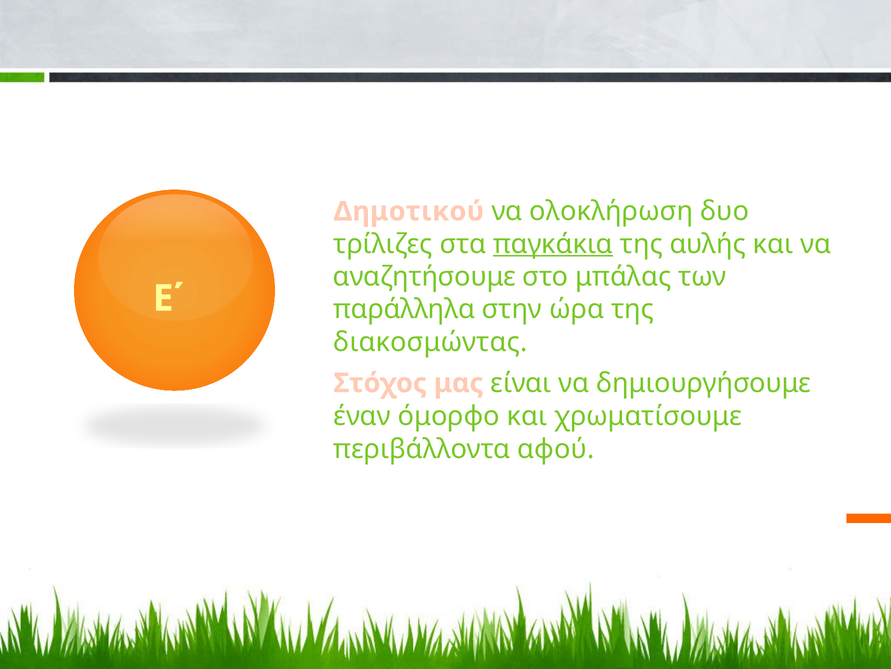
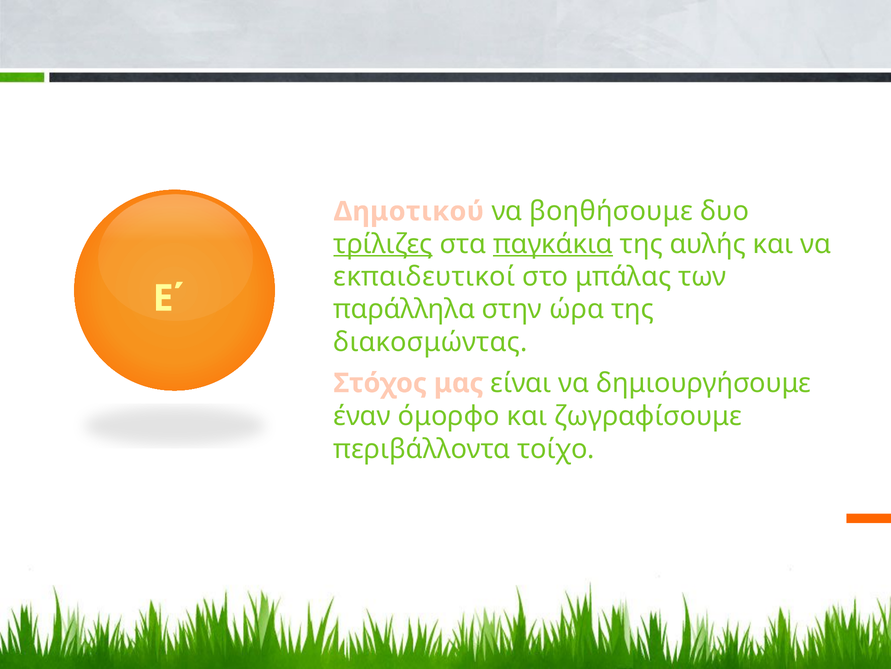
ολοκλήρωση: ολοκλήρωση -> βοηθήσουμε
τρίλιζες underline: none -> present
αναζητήσουμε: αναζητήσουμε -> εκπαιδευτικοί
χρωματίσουμε: χρωματίσουμε -> ζωγραφίσουμε
αφού: αφού -> τοίχο
